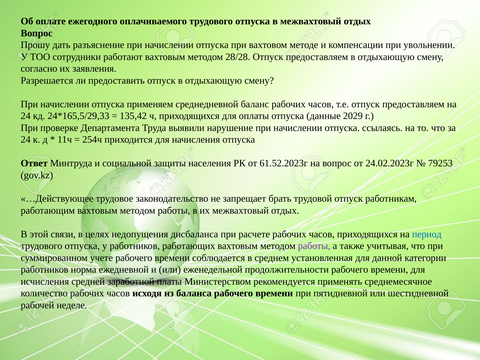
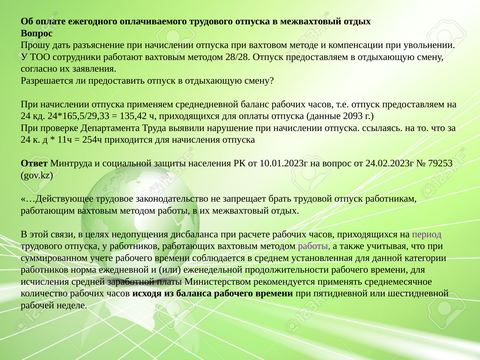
2029: 2029 -> 2093
61.52.2023г: 61.52.2023г -> 10.01.2023г
период colour: blue -> purple
